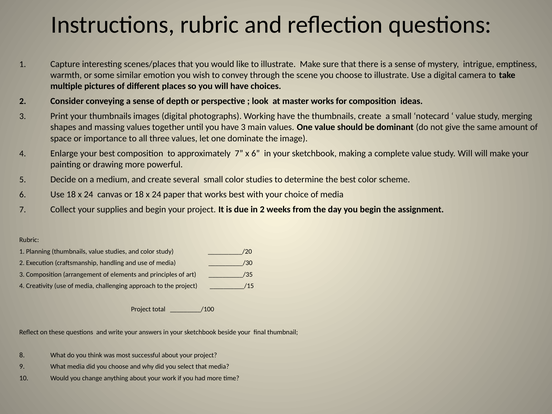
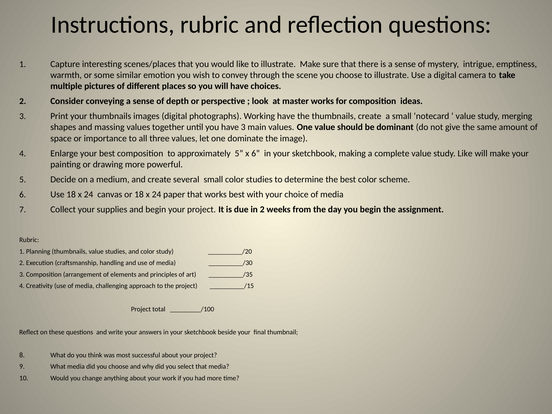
approximately 7: 7 -> 5
study Will: Will -> Like
